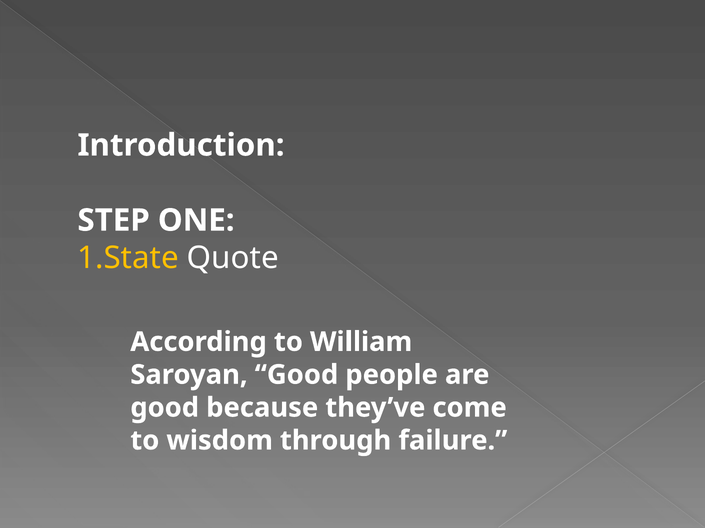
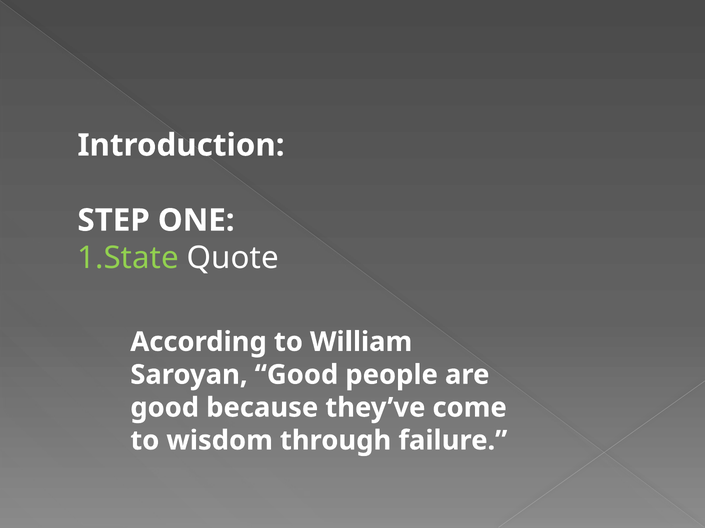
1.State colour: yellow -> light green
